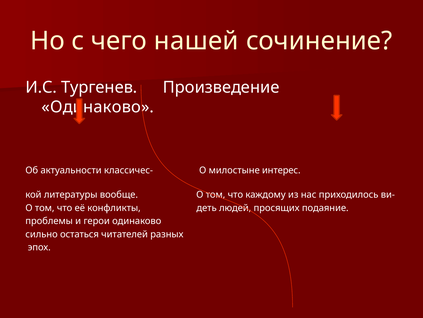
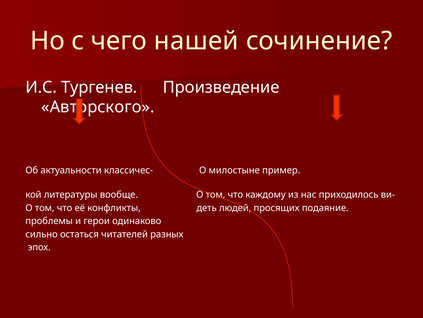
Одинаково at (98, 107): Одинаково -> Авторского
интерес: интерес -> пример
